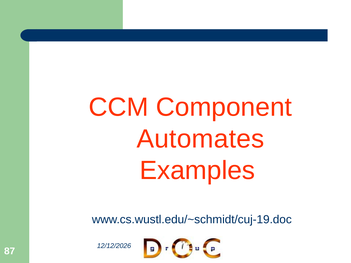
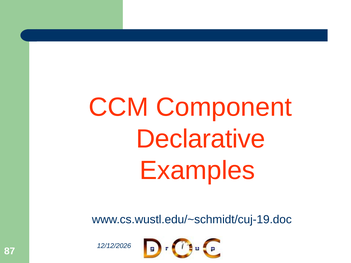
Automates: Automates -> Declarative
